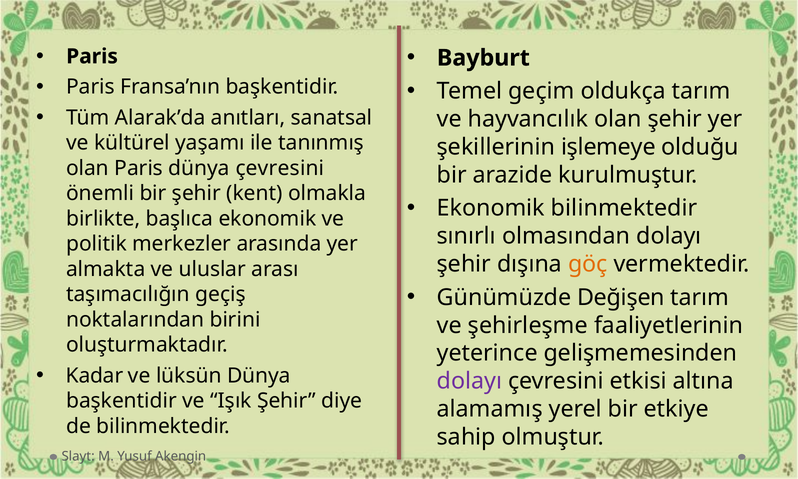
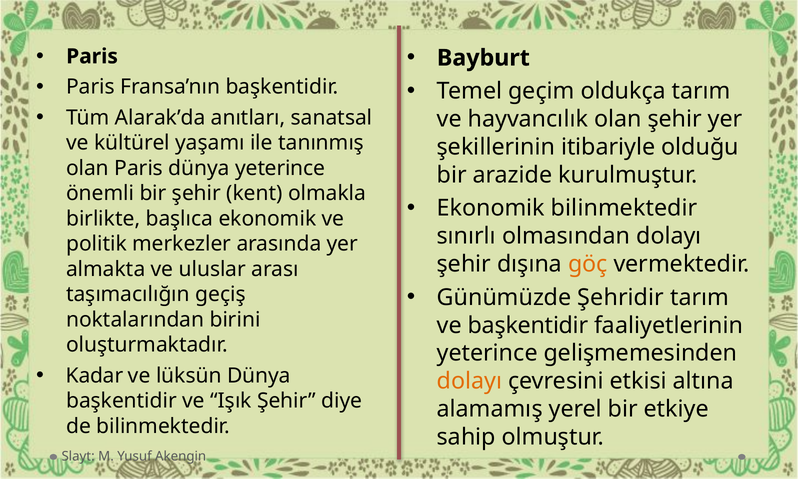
işlemeye: işlemeye -> itibariyle
dünya çevresini: çevresini -> yeterince
Değişen: Değişen -> Şehridir
ve şehirleşme: şehirleşme -> başkentidir
dolayı at (470, 381) colour: purple -> orange
